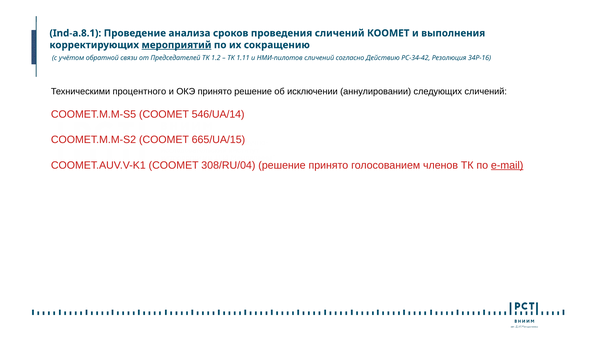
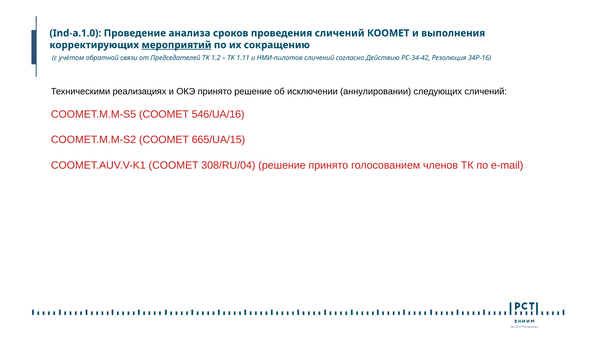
Ind-a.8.1: Ind-a.8.1 -> Ind-a.1.0
процентного: процентного -> реализациях
546/UA/14: 546/UA/14 -> 546/UA/16
e-mail underline: present -> none
